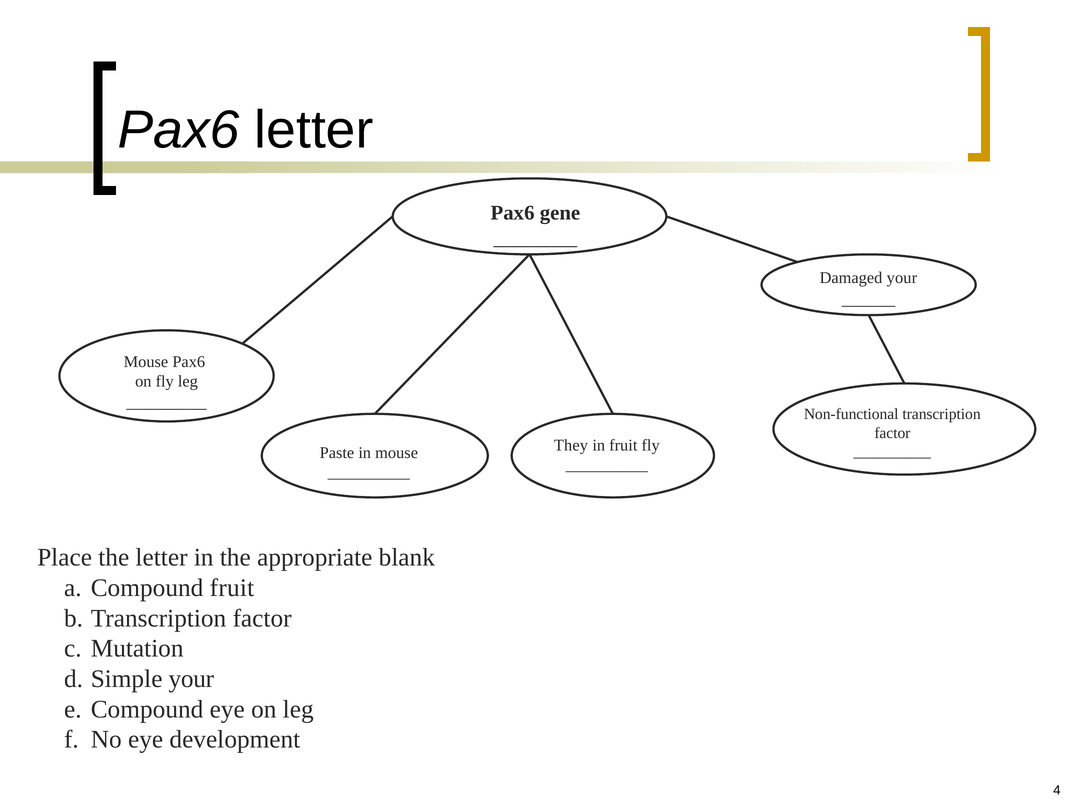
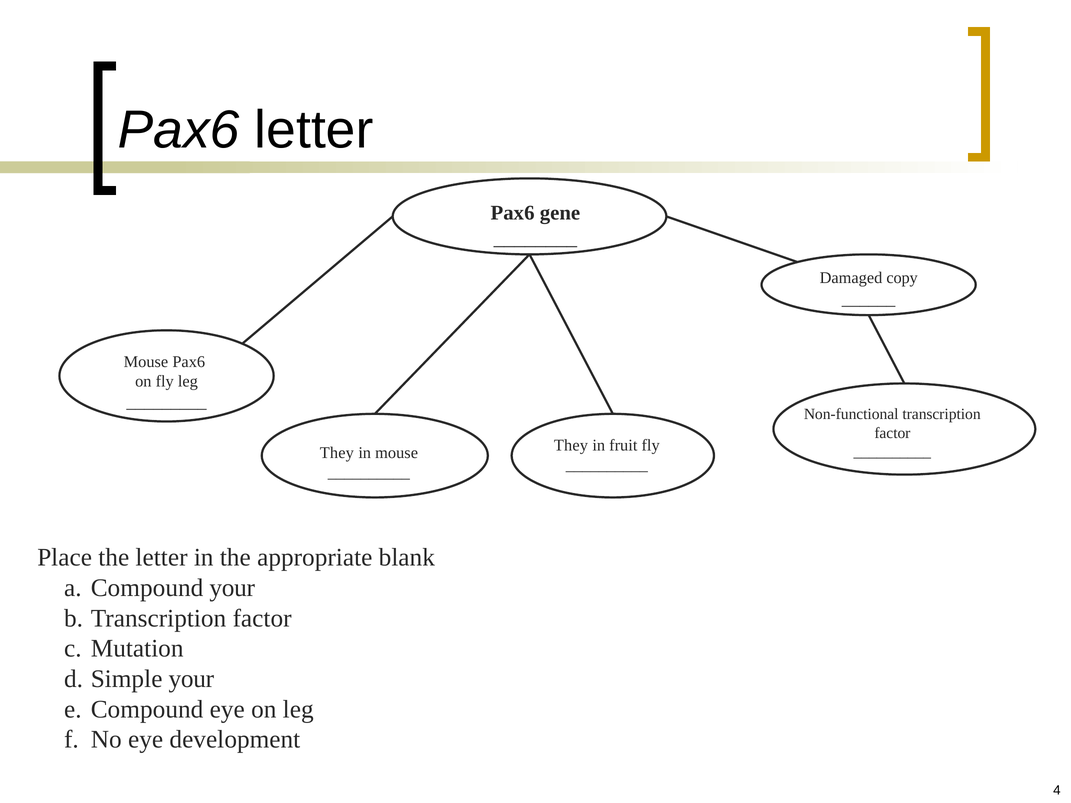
Damaged your: your -> copy
Paste at (337, 453): Paste -> They
Compound fruit: fruit -> your
